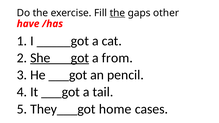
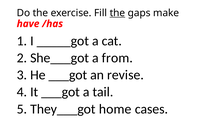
other: other -> make
She___got underline: present -> none
pencil: pencil -> revise
